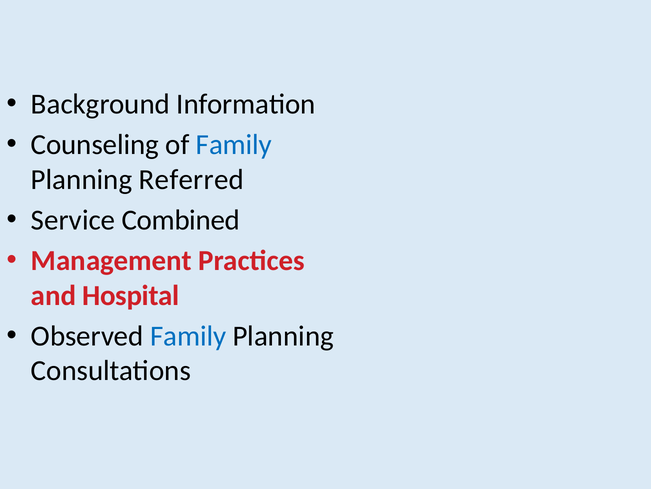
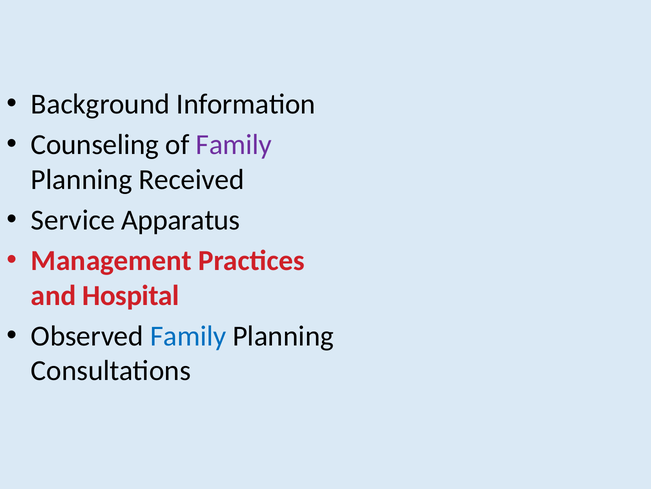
Family at (234, 145) colour: blue -> purple
Referred: Referred -> Received
Combined: Combined -> Apparatus
